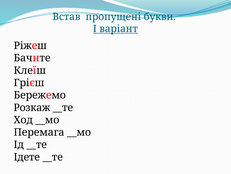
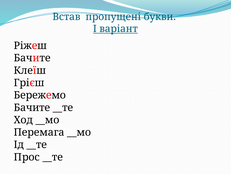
Розкаж at (32, 107): Розкаж -> Бачите
Ідете: Ідете -> Прос
